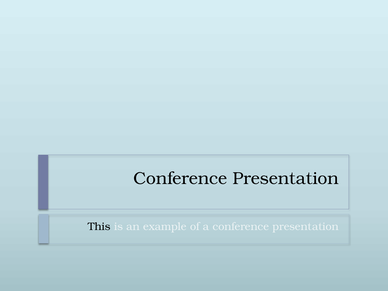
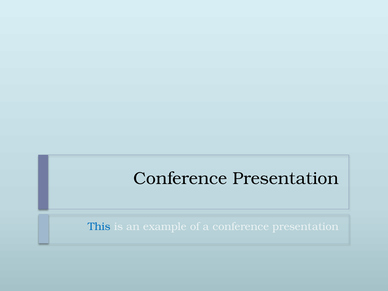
This colour: black -> blue
